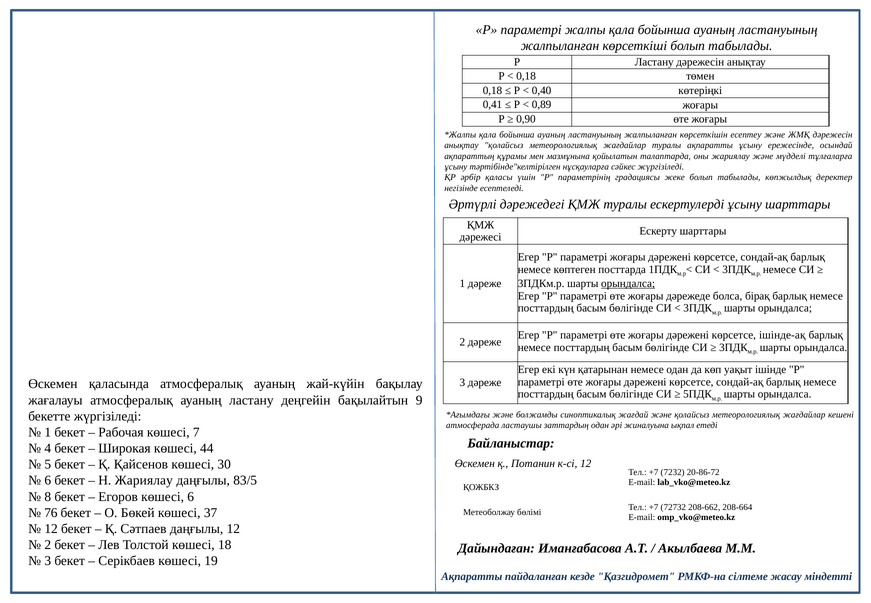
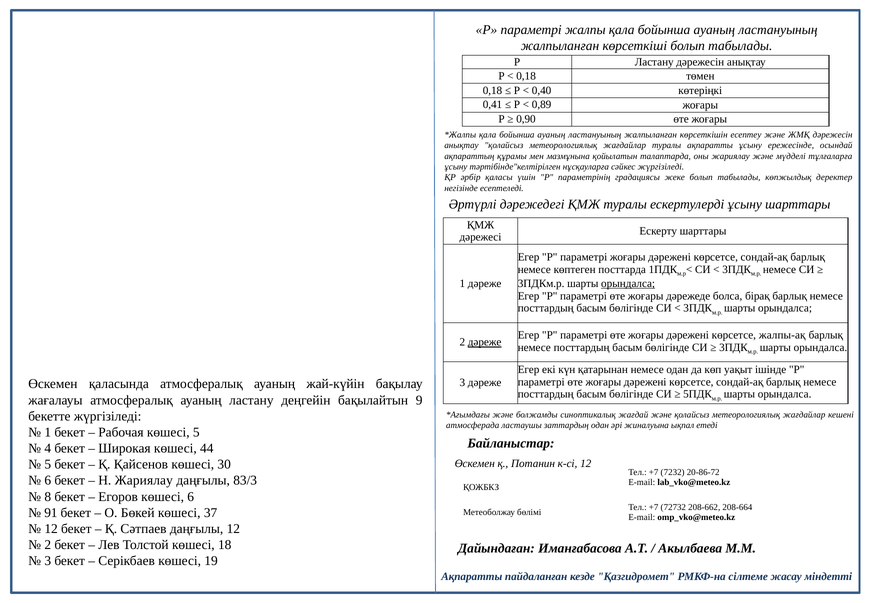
ішінде-ақ: ішінде-ақ -> жалпы-ақ
дәреже at (485, 342) underline: none -> present
көшесі 7: 7 -> 5
83/5: 83/5 -> 83/3
76: 76 -> 91
